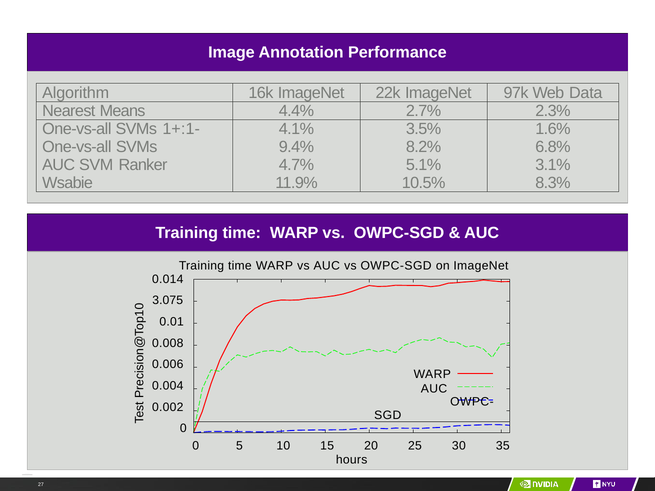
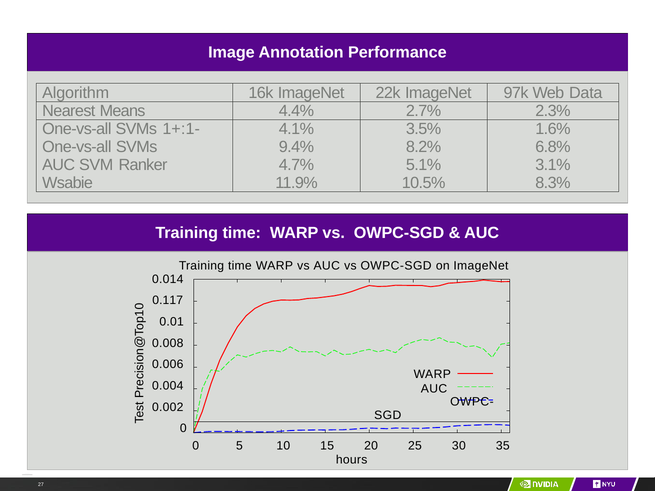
3.075: 3.075 -> 0.117
